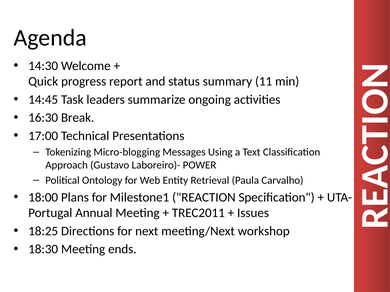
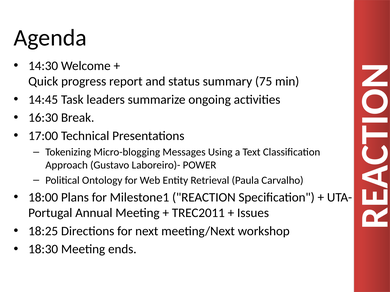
11: 11 -> 75
